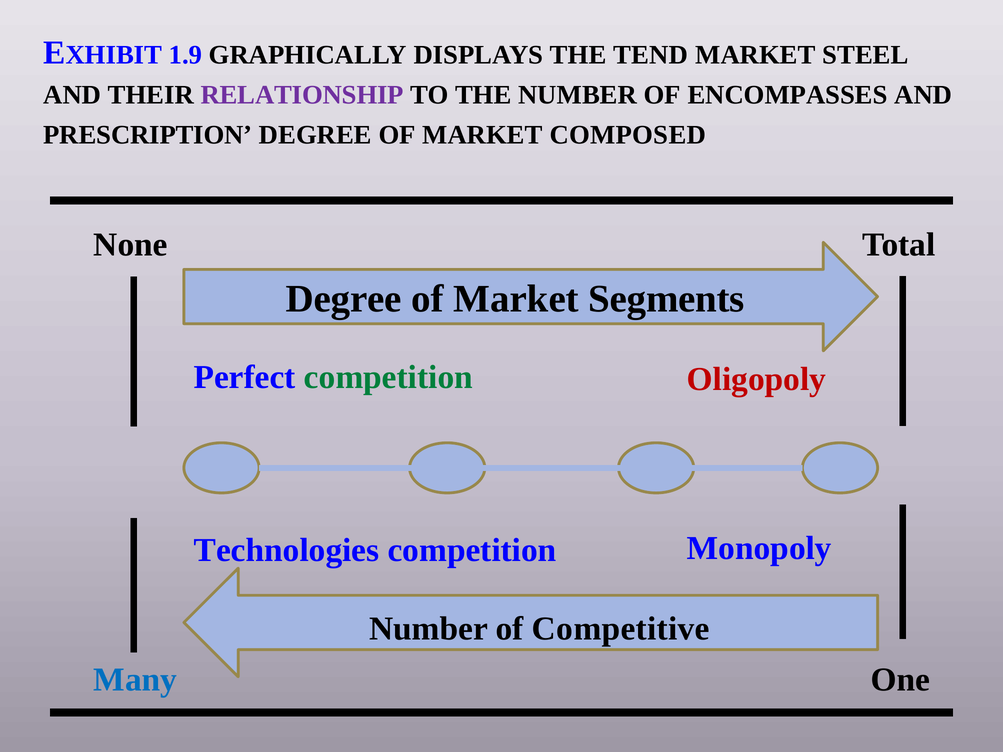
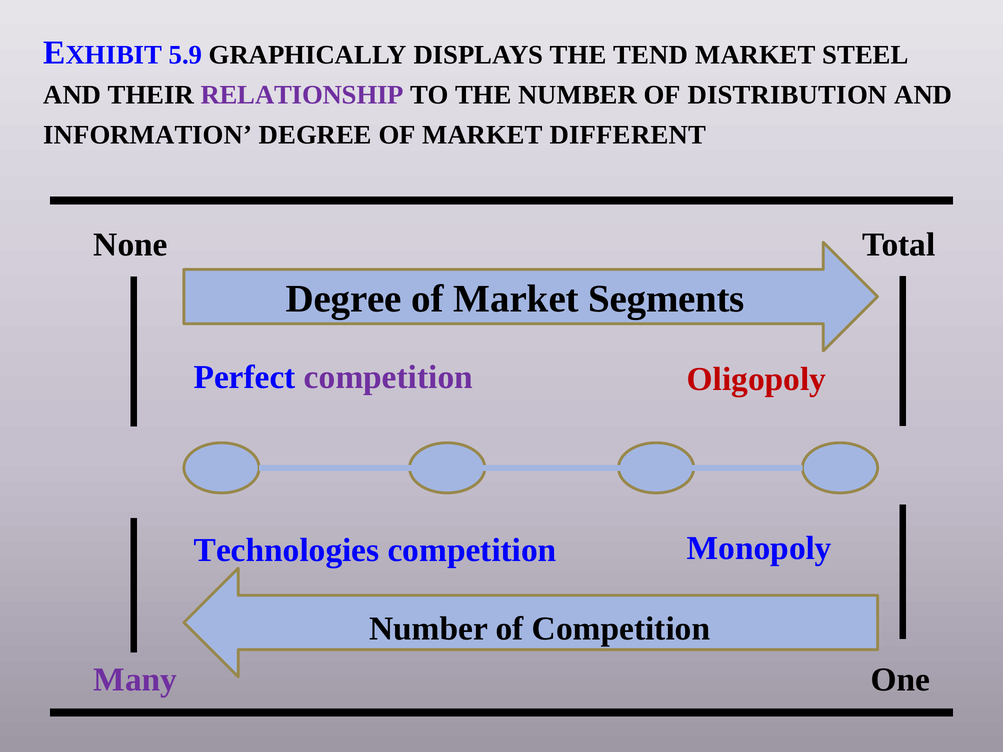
1.9: 1.9 -> 5.9
ENCOMPASSES: ENCOMPASSES -> DISTRIBUTION
PRESCRIPTION: PRESCRIPTION -> INFORMATION
COMPOSED: COMPOSED -> DIFFERENT
competition at (388, 377) colour: green -> purple
of Competitive: Competitive -> Competition
Many colour: blue -> purple
